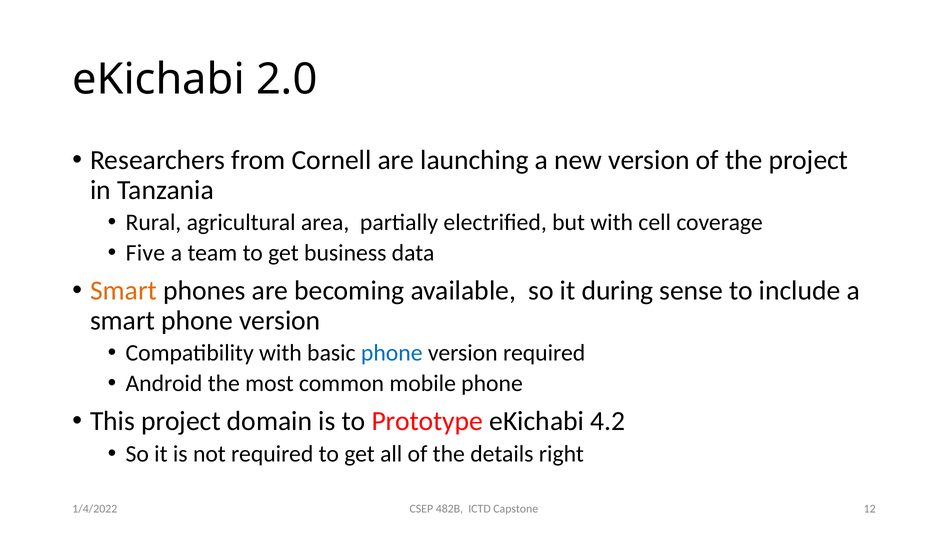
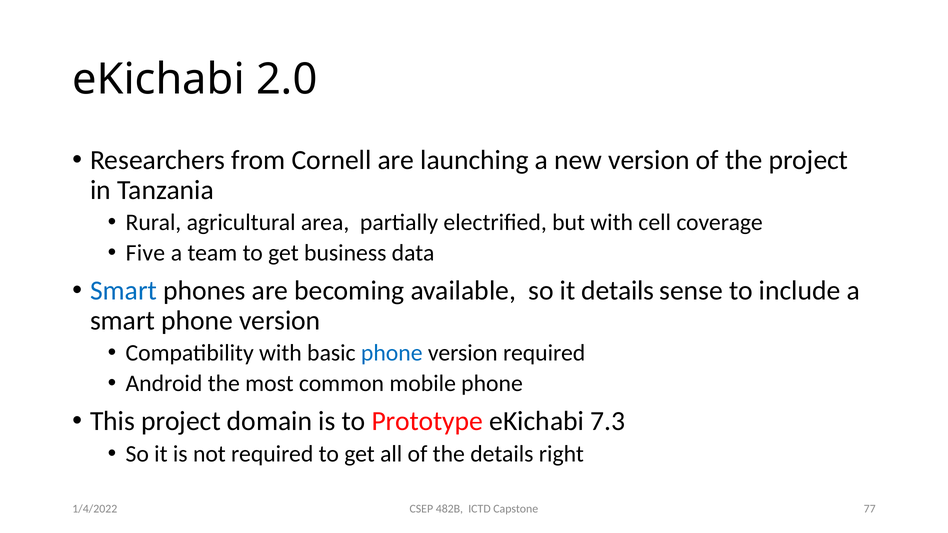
Smart at (123, 291) colour: orange -> blue
it during: during -> details
4.2: 4.2 -> 7.3
12: 12 -> 77
